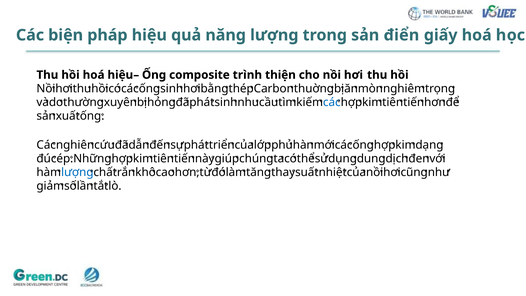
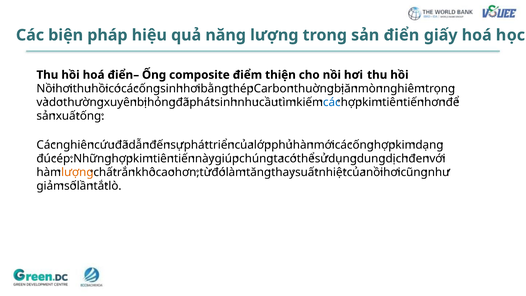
hiệu–: hiệu– -> điển–
trình: trình -> điểm
lượng at (77, 172) colour: blue -> orange
